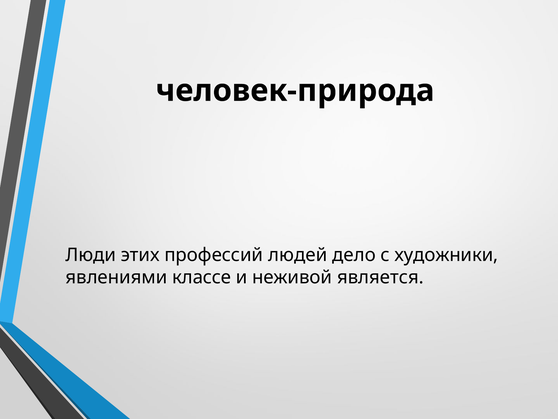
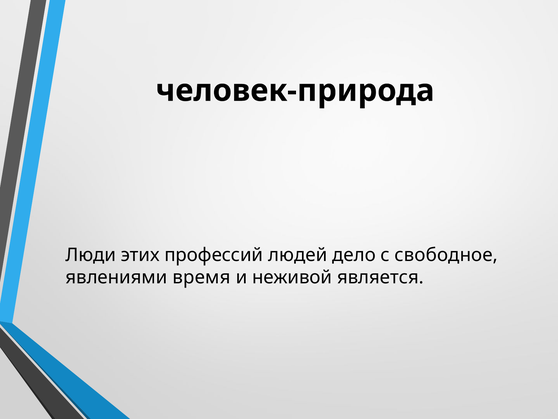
художники: художники -> свободное
классе: классе -> время
